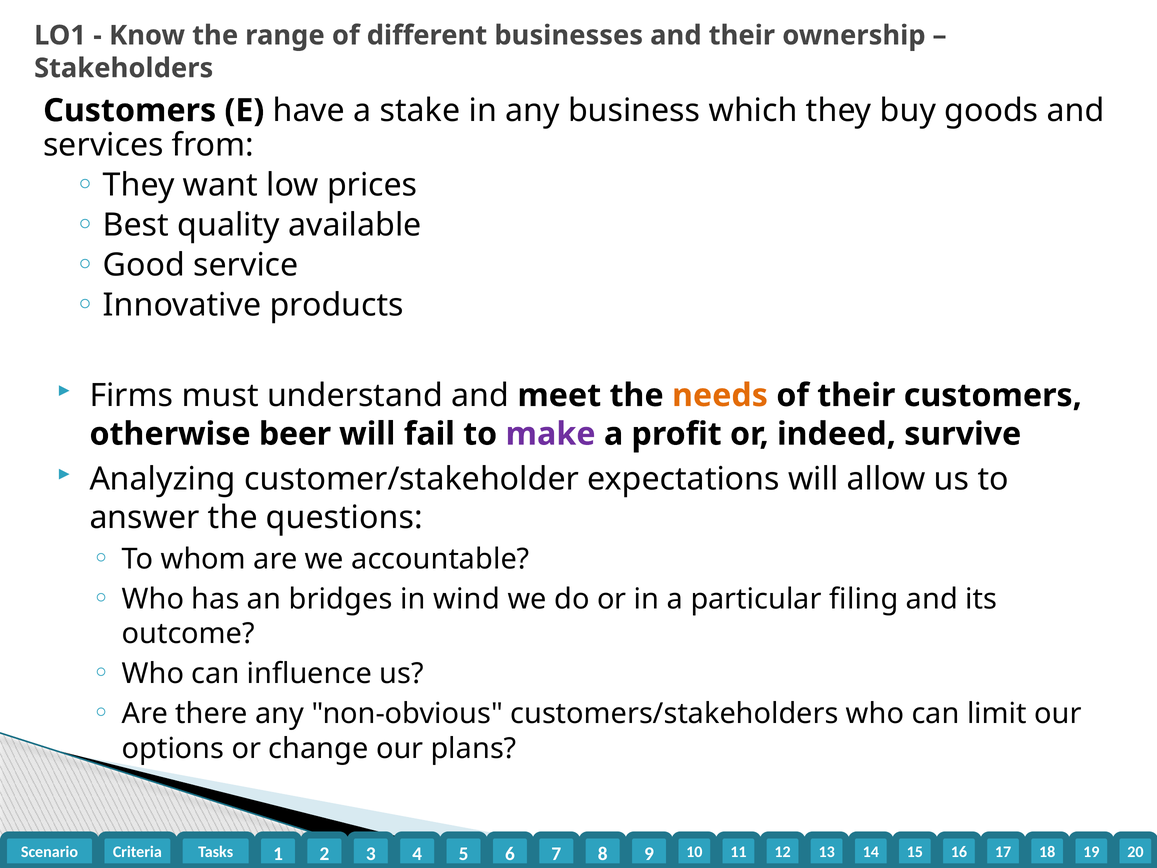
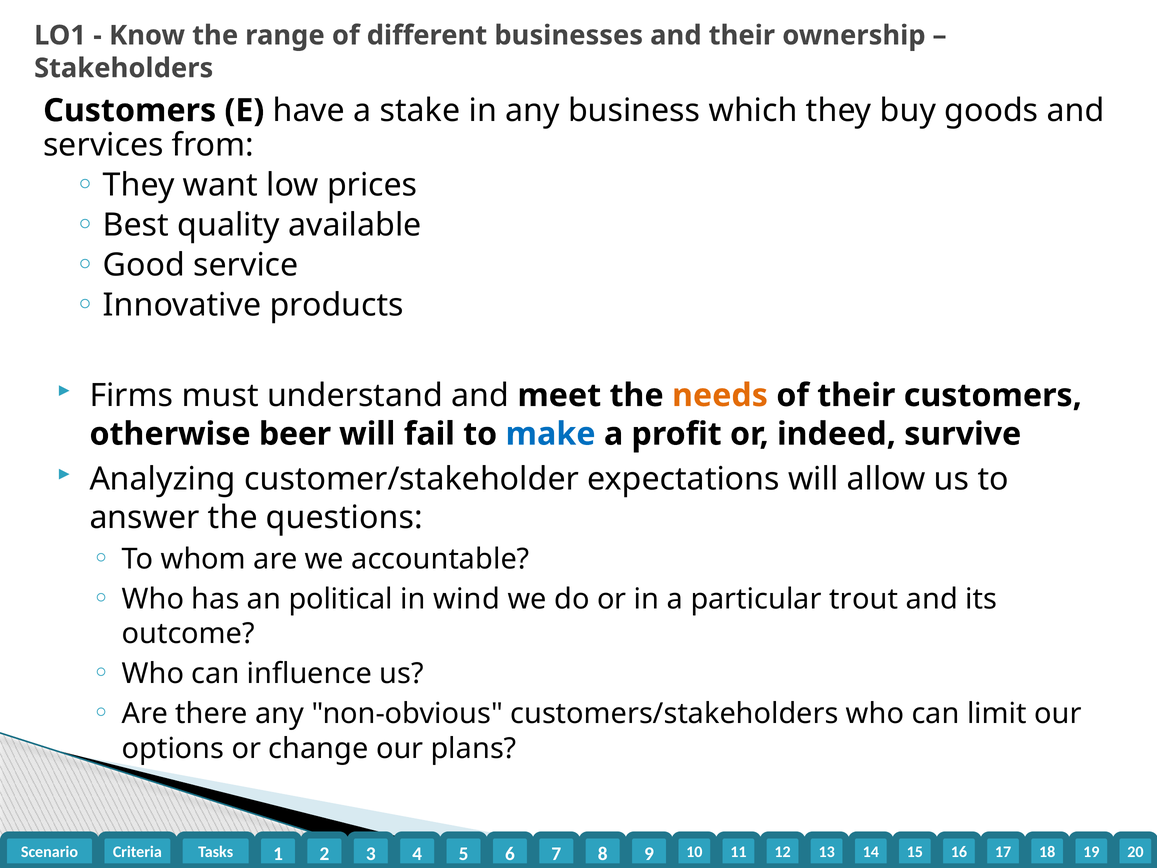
make colour: purple -> blue
bridges: bridges -> political
filing: filing -> trout
